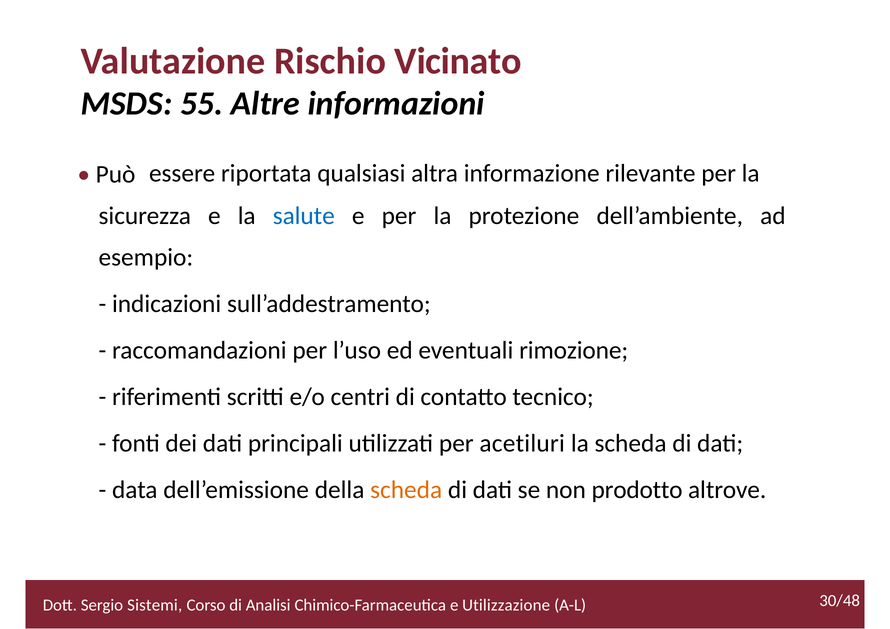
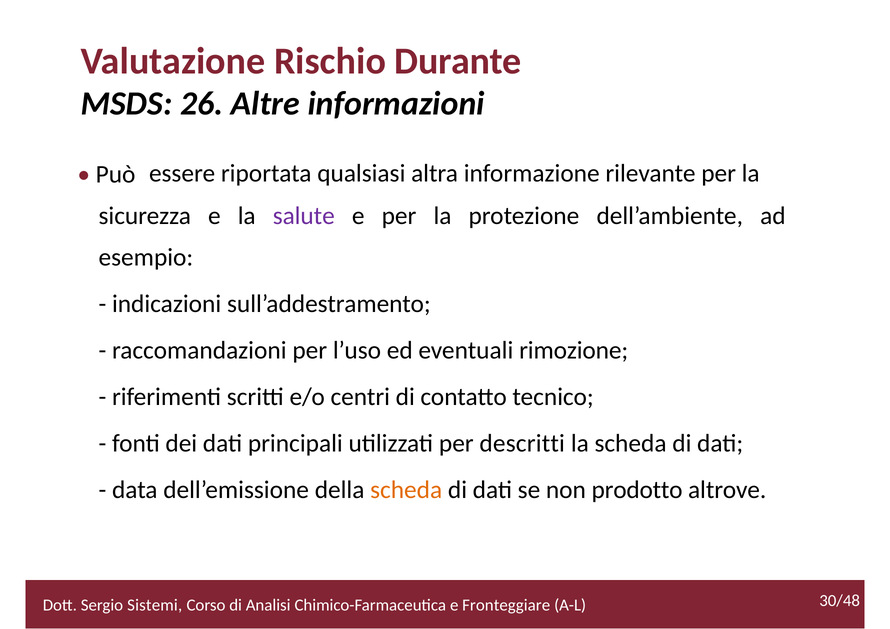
Vicinato: Vicinato -> Durante
55: 55 -> 26
salute colour: blue -> purple
acetiluri: acetiluri -> descritti
Utilizzazione: Utilizzazione -> Fronteggiare
